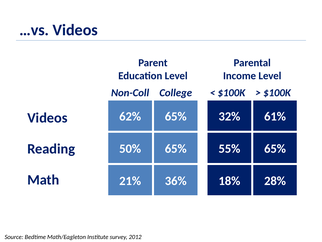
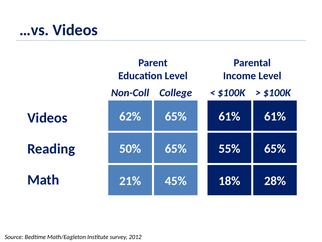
32% at (229, 116): 32% -> 61%
36%: 36% -> 45%
